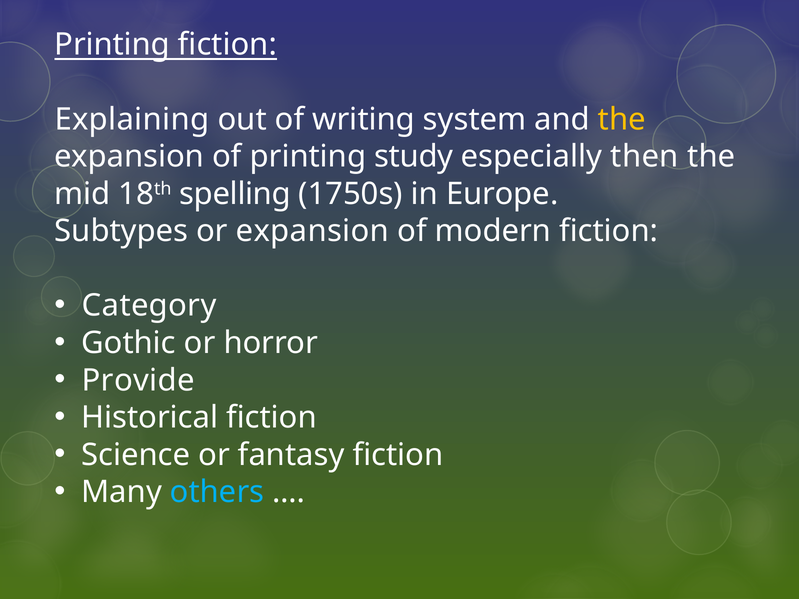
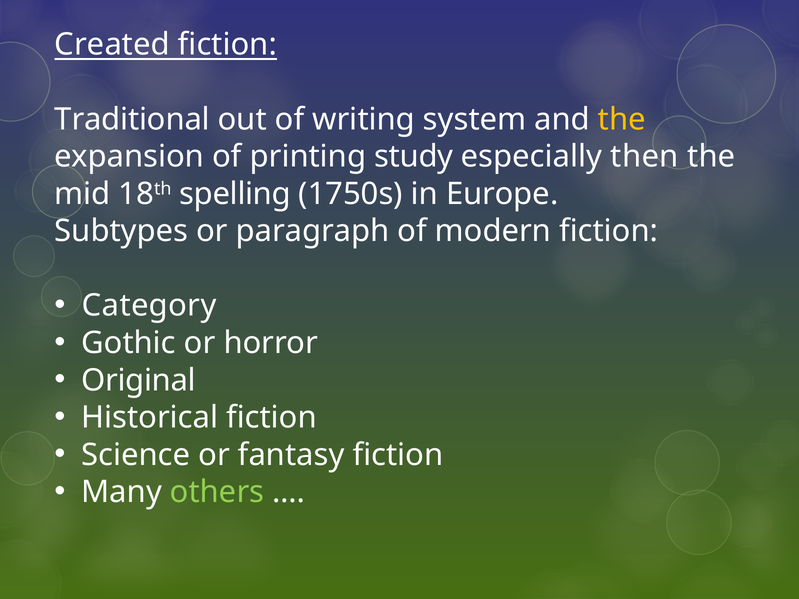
Printing at (112, 45): Printing -> Created
Explaining: Explaining -> Traditional
or expansion: expansion -> paragraph
Provide: Provide -> Original
others colour: light blue -> light green
